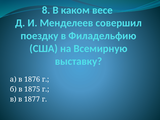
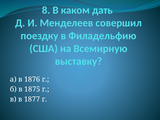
весе: весе -> дать
